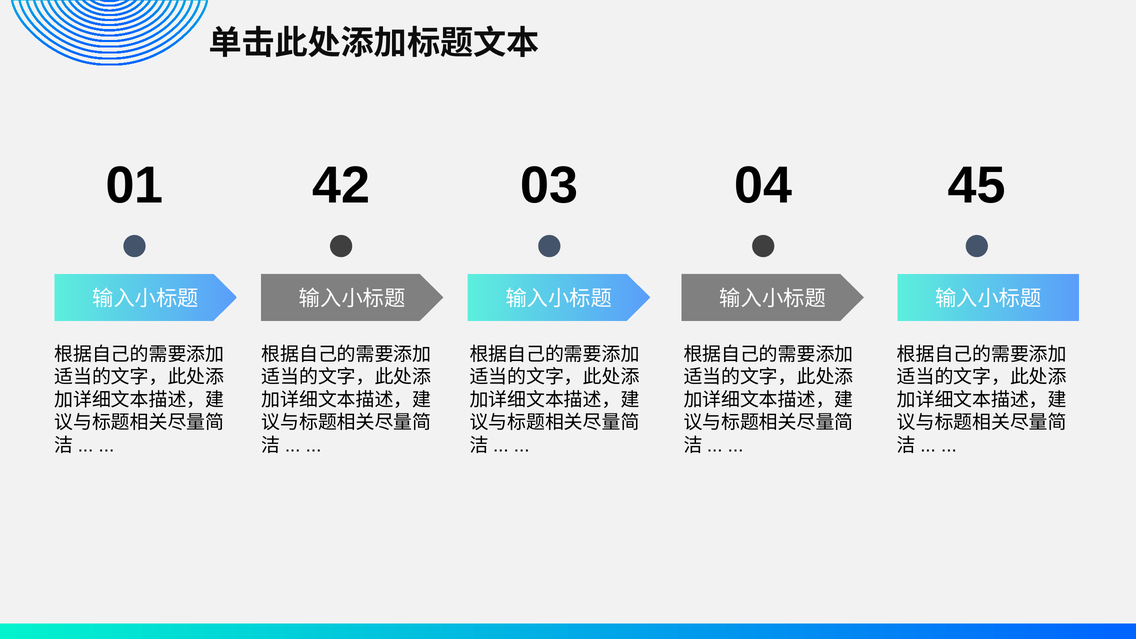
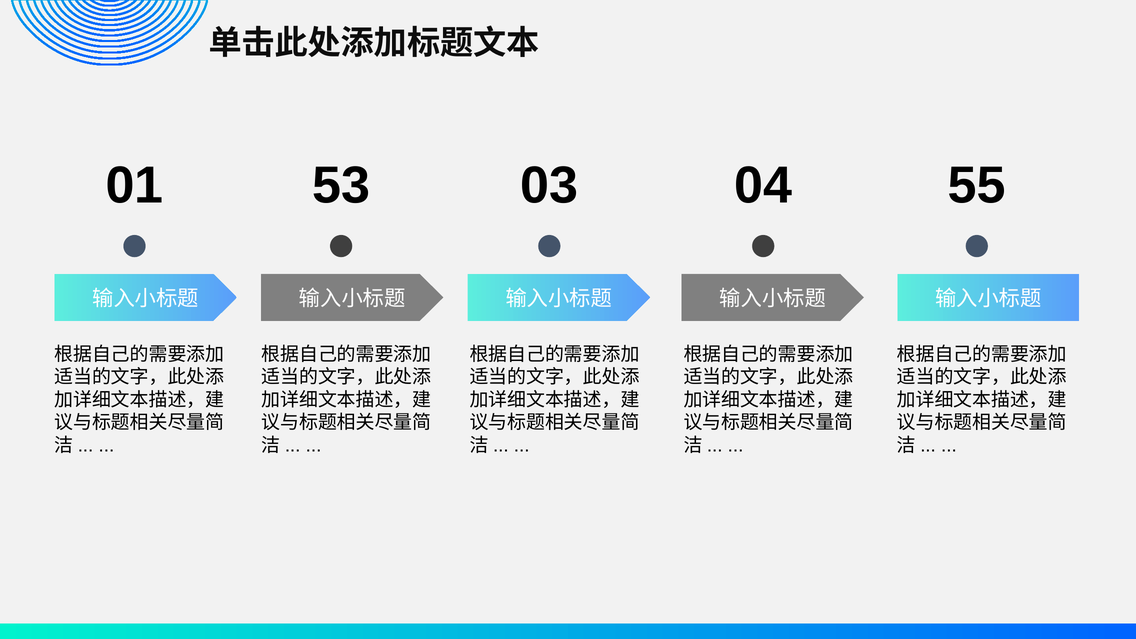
42: 42 -> 53
45: 45 -> 55
